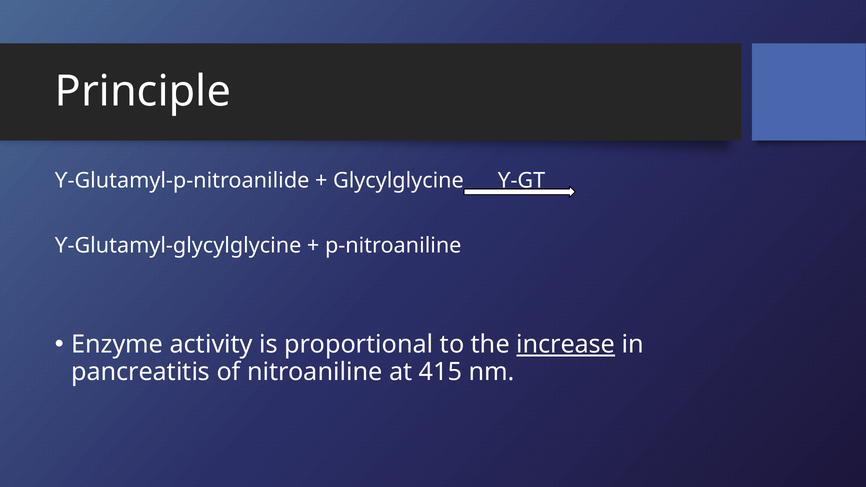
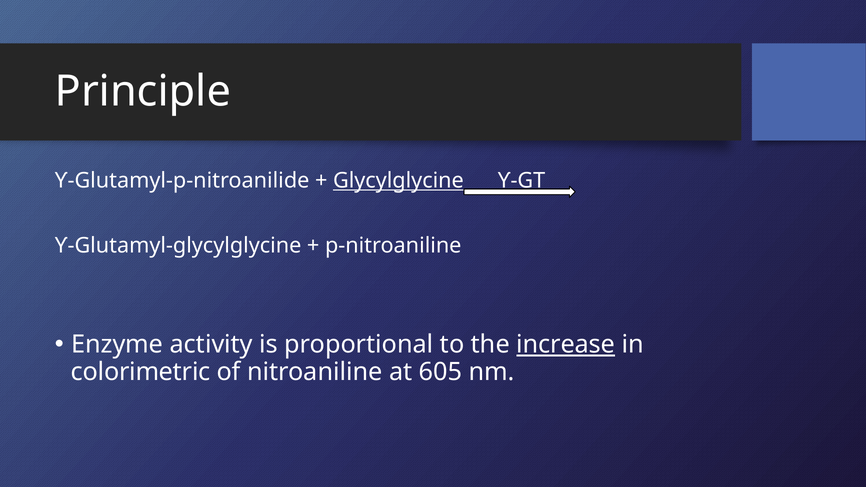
Glycylglycine underline: none -> present
pancreatitis: pancreatitis -> colorimetric
415: 415 -> 605
